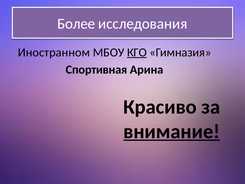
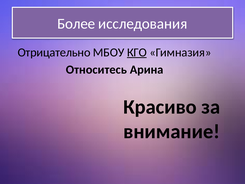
Иностранном: Иностранном -> Отрицательно
Спортивная: Спортивная -> Относитесь
внимание underline: present -> none
